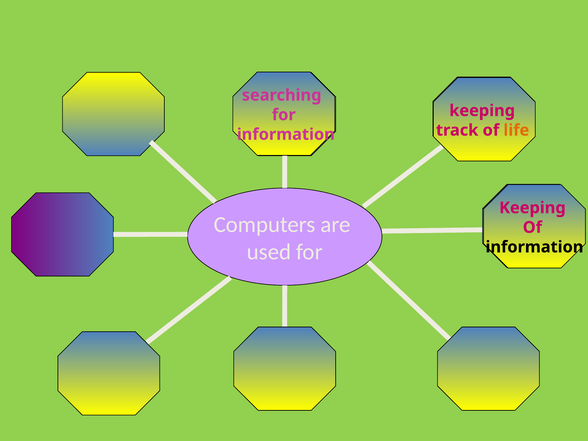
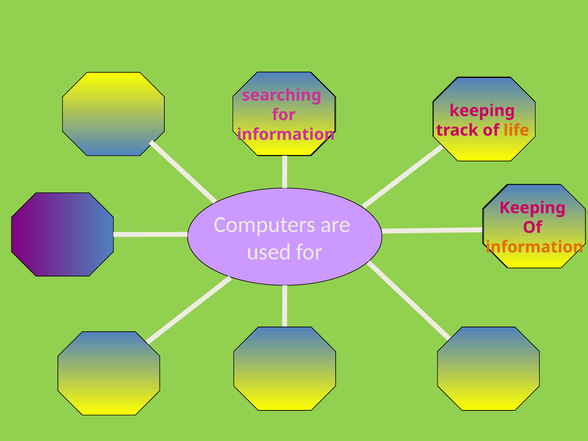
information at (534, 247) colour: black -> orange
